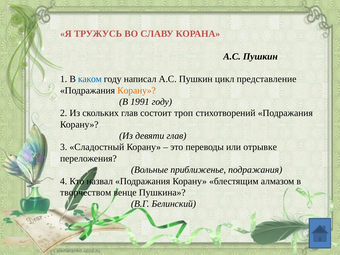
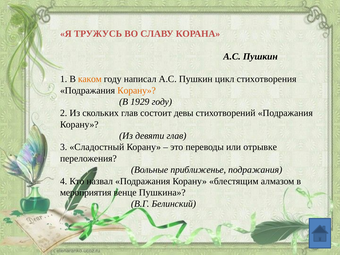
каком colour: blue -> orange
представление: представление -> стихотворения
1991: 1991 -> 1929
троп: троп -> девы
творчеством: творчеством -> мероприятия
